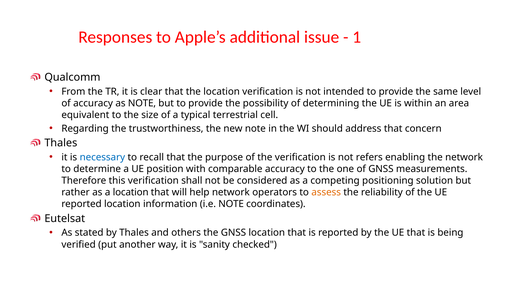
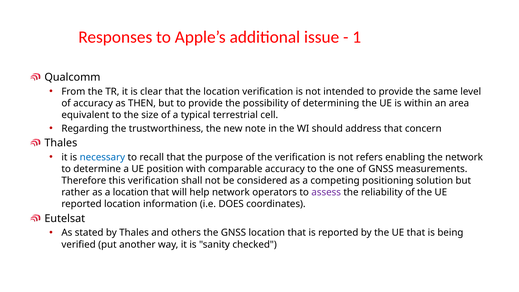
as NOTE: NOTE -> THEN
assess colour: orange -> purple
i.e NOTE: NOTE -> DOES
